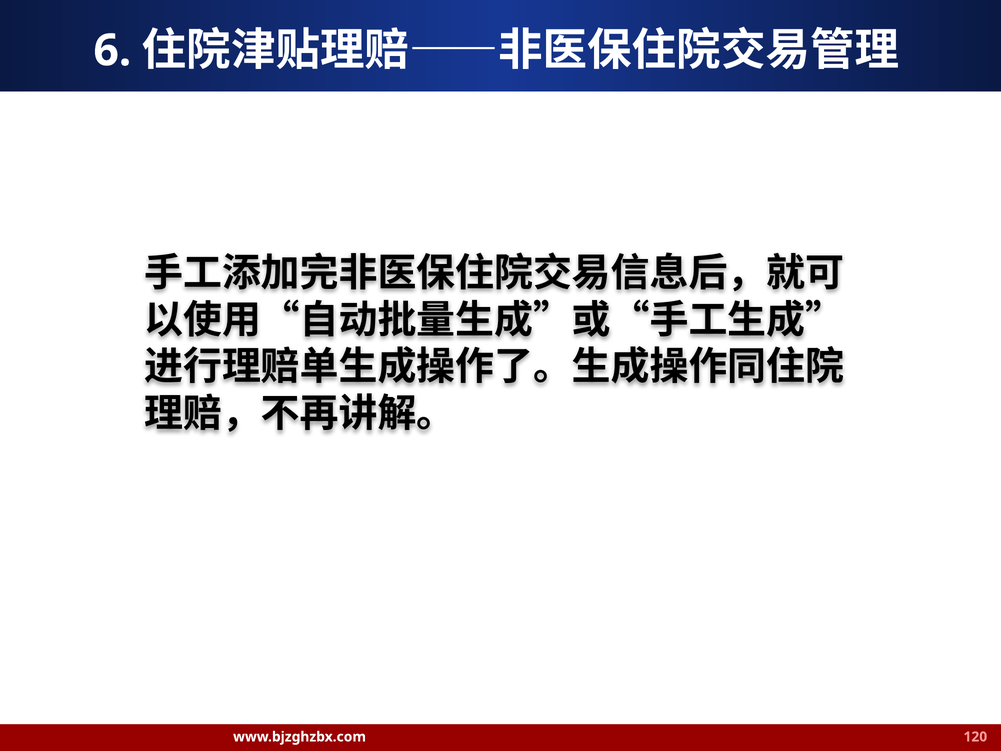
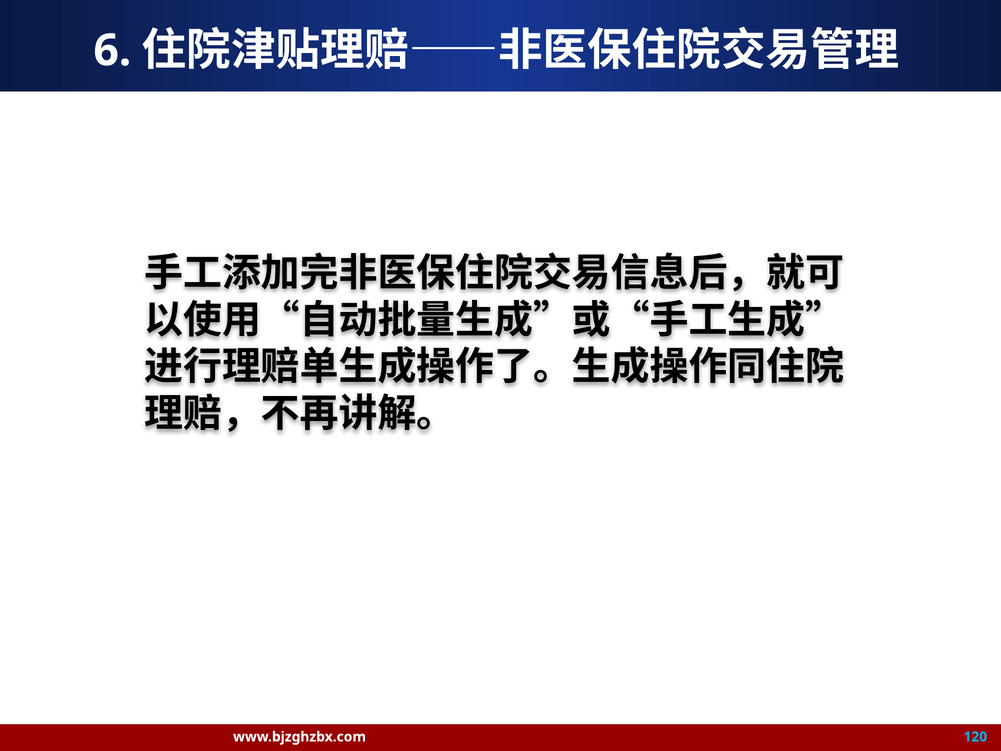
120 colour: pink -> light blue
